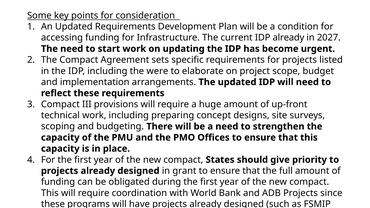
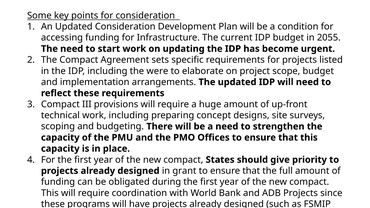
Updated Requirements: Requirements -> Consideration
IDP already: already -> budget
2027: 2027 -> 2055
